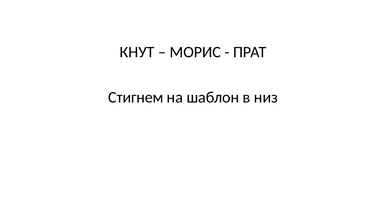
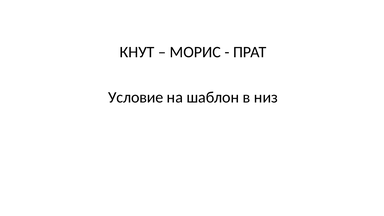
Стигнем: Стигнем -> Условие
